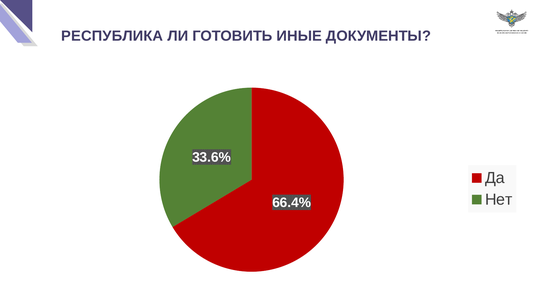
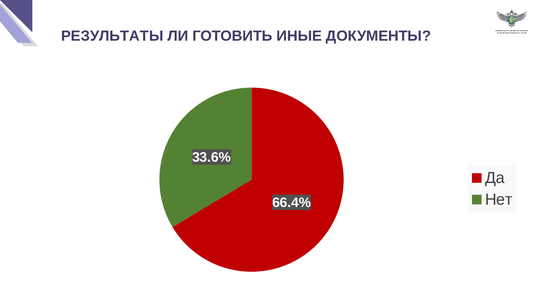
РЕСПУБЛИКА: РЕСПУБЛИКА -> РЕЗУЛЬТАТЫ
